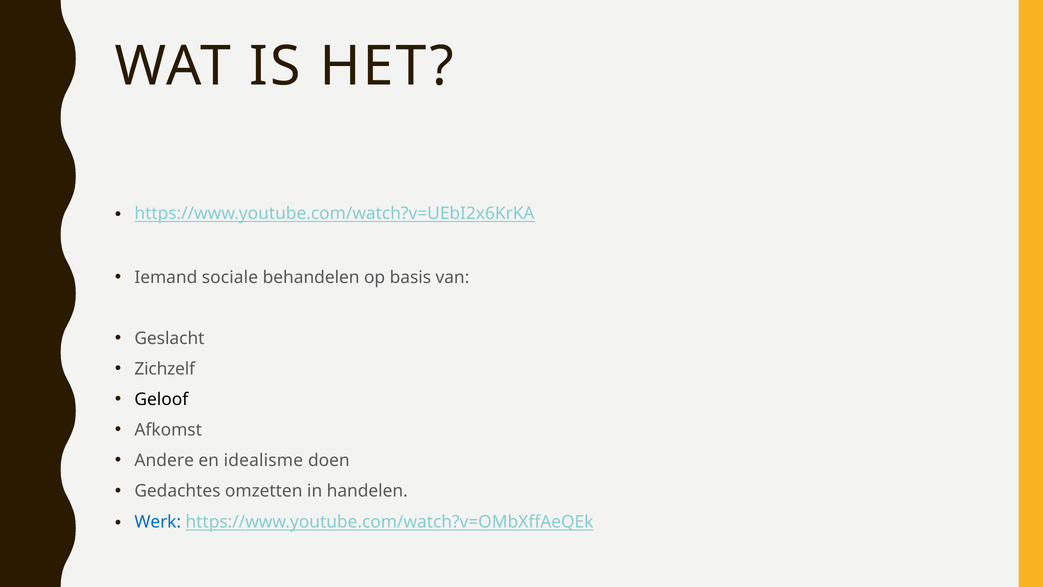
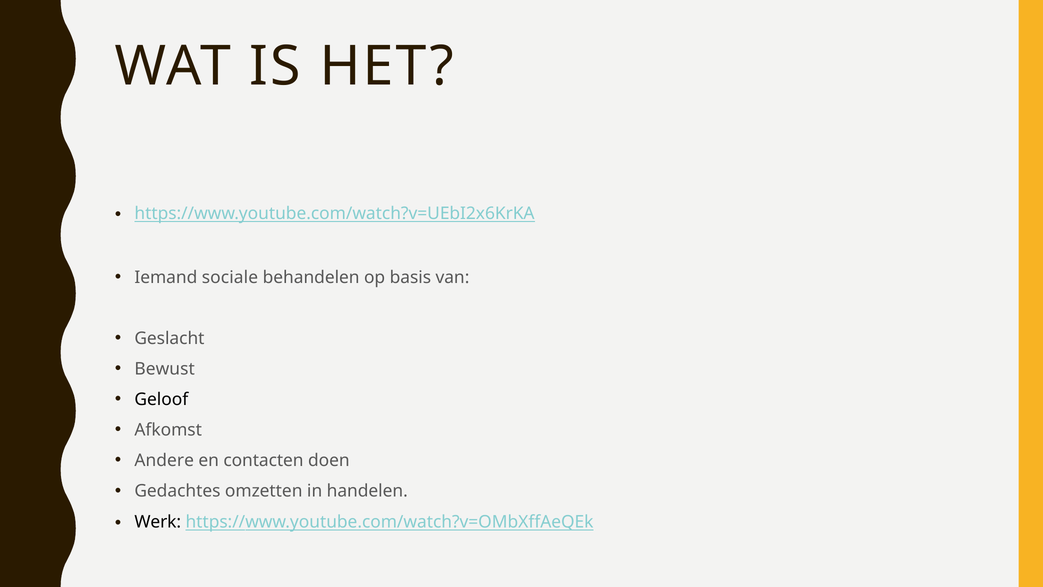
Zichzelf: Zichzelf -> Bewust
idealisme: idealisme -> contacten
Werk colour: blue -> black
